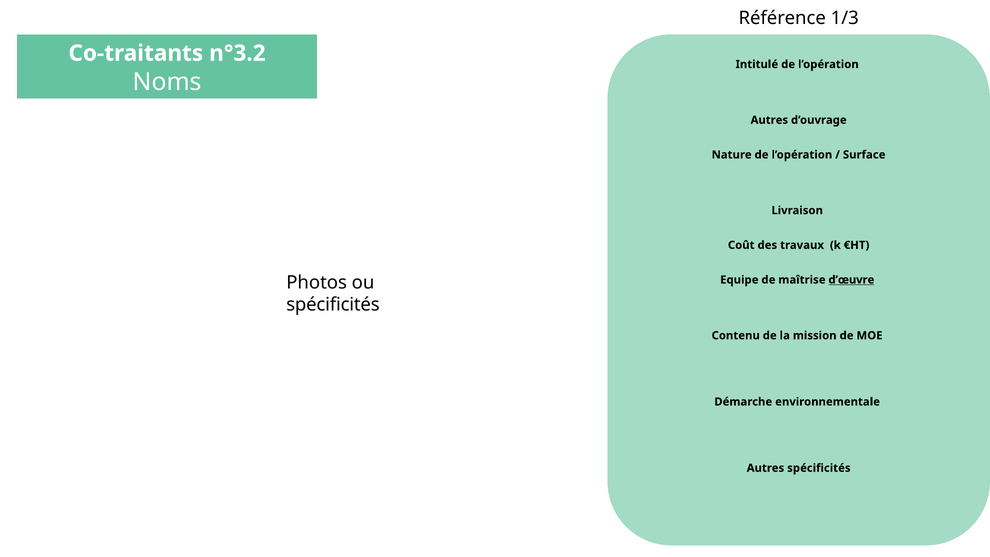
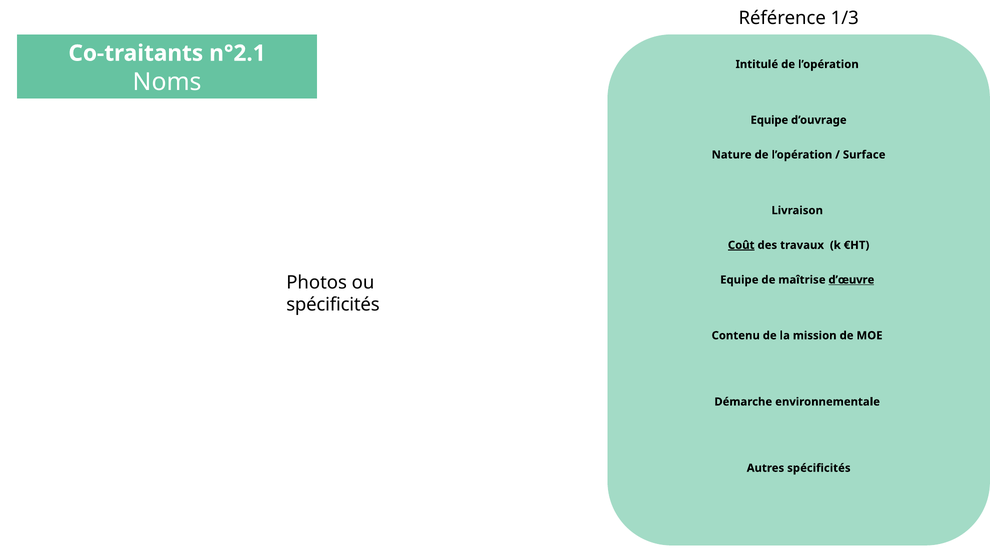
n°3.2: n°3.2 -> n°2.1
Autres at (769, 120): Autres -> Equipe
Coût underline: none -> present
